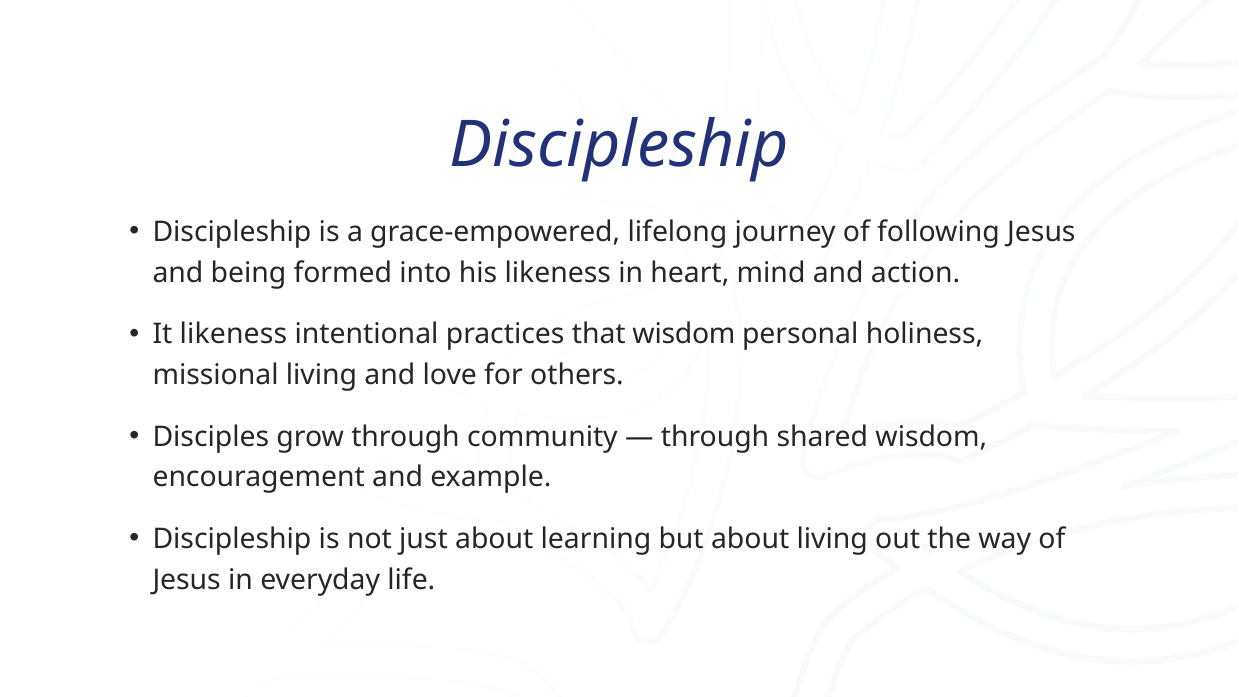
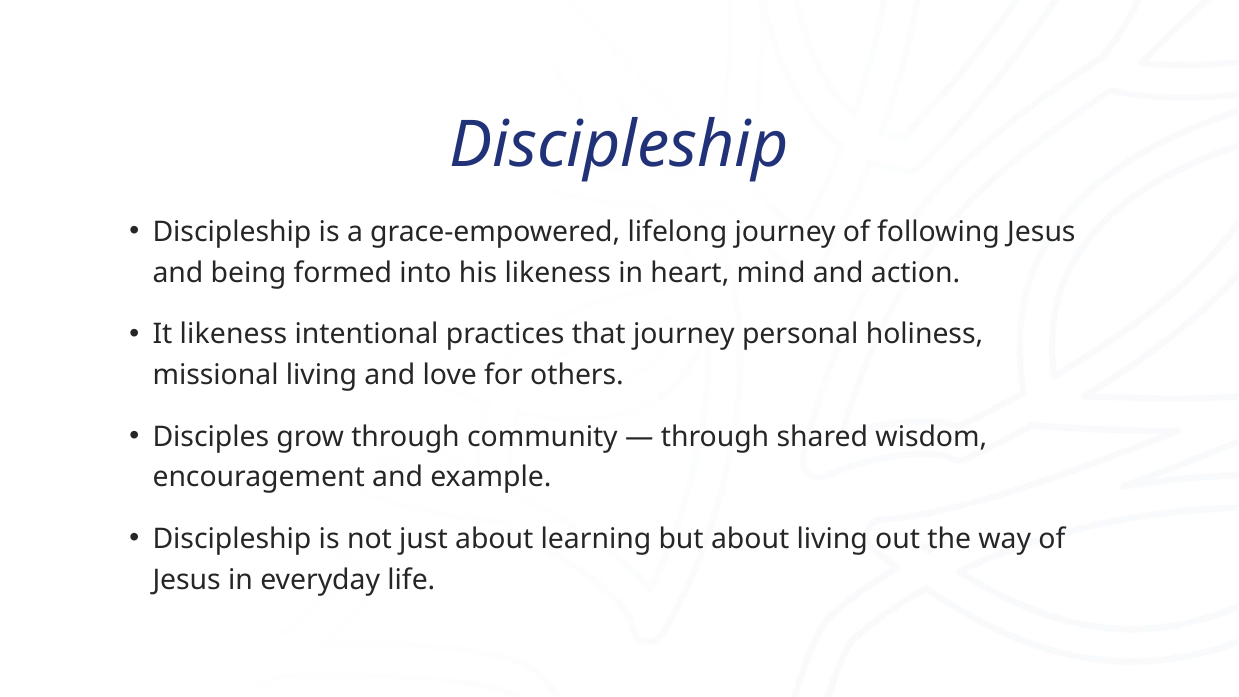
that wisdom: wisdom -> journey
